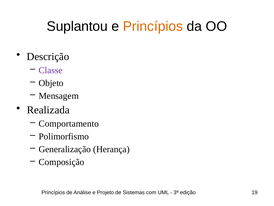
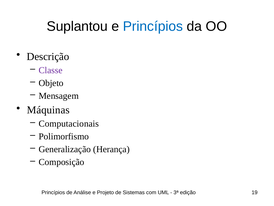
Princípios at (153, 26) colour: orange -> blue
Realizada: Realizada -> Máquinas
Comportamento: Comportamento -> Computacionais
